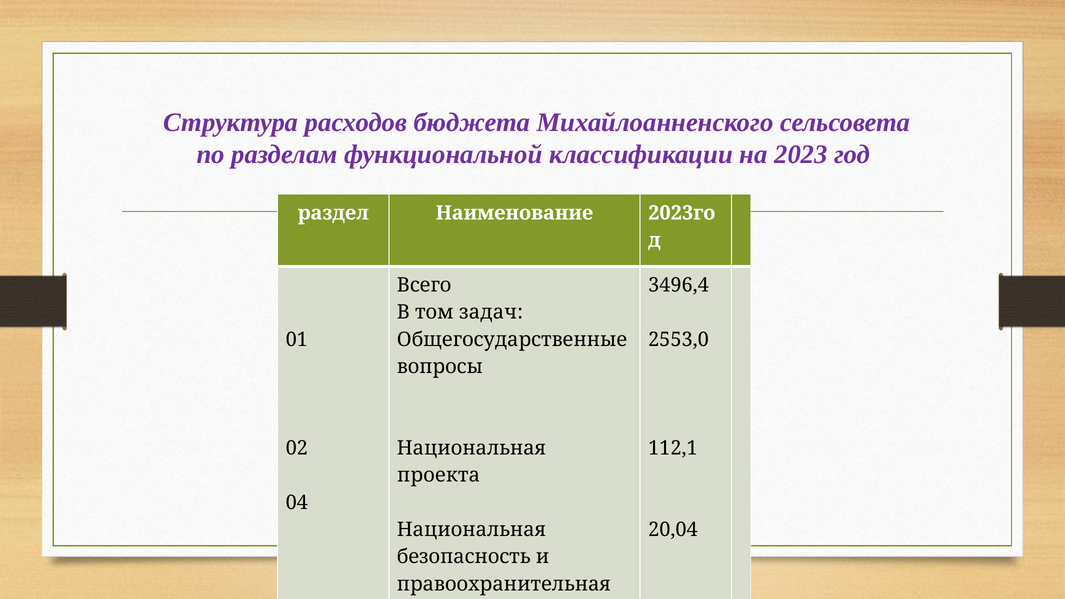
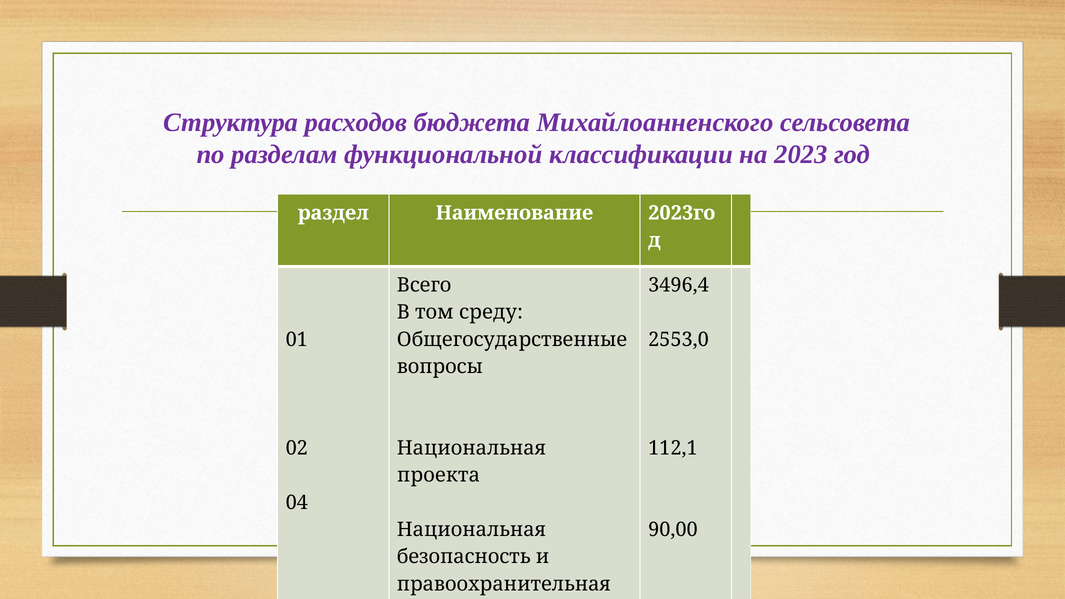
задач: задач -> среду
20,04: 20,04 -> 90,00
